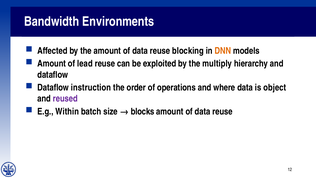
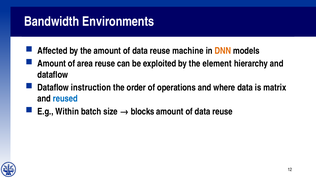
blocking: blocking -> machine
lead: lead -> area
multiply: multiply -> element
object: object -> matrix
reused colour: purple -> blue
